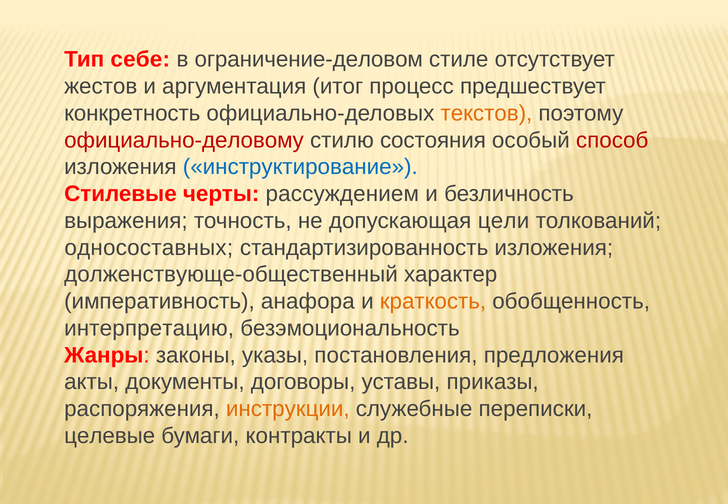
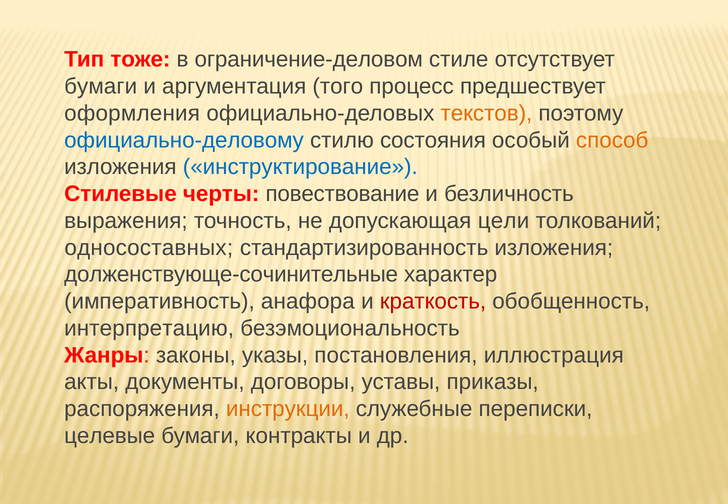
себе: себе -> тоже
жестов at (101, 86): жестов -> бумаги
итог: итог -> того
конкретность: конкретность -> оформления
официально-деловому colour: red -> blue
способ colour: red -> orange
рассуждением: рассуждением -> повествование
долженствующе-общественный: долженствующе-общественный -> долженствующе-сочинительные
краткость colour: orange -> red
предложения: предложения -> иллюстрация
